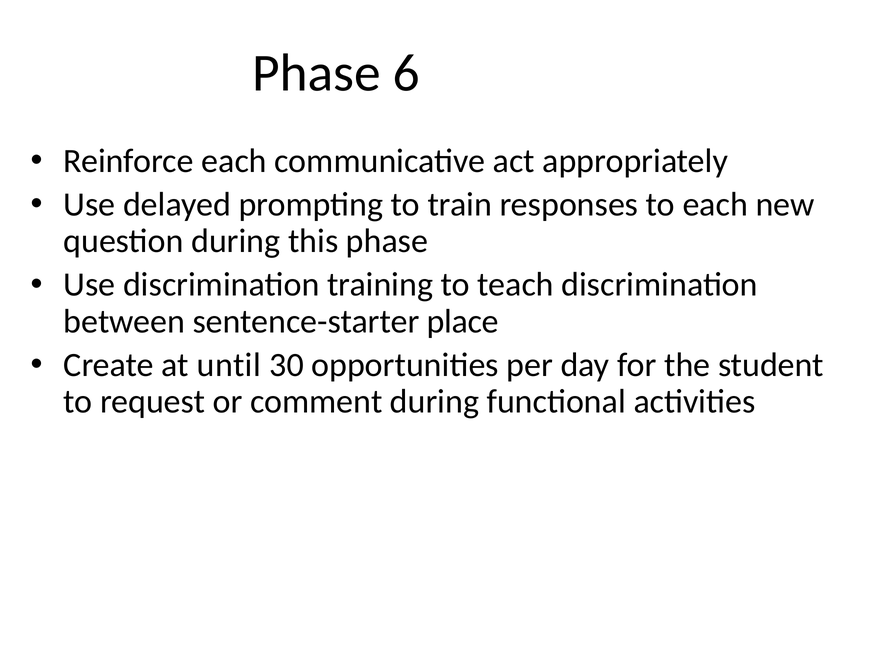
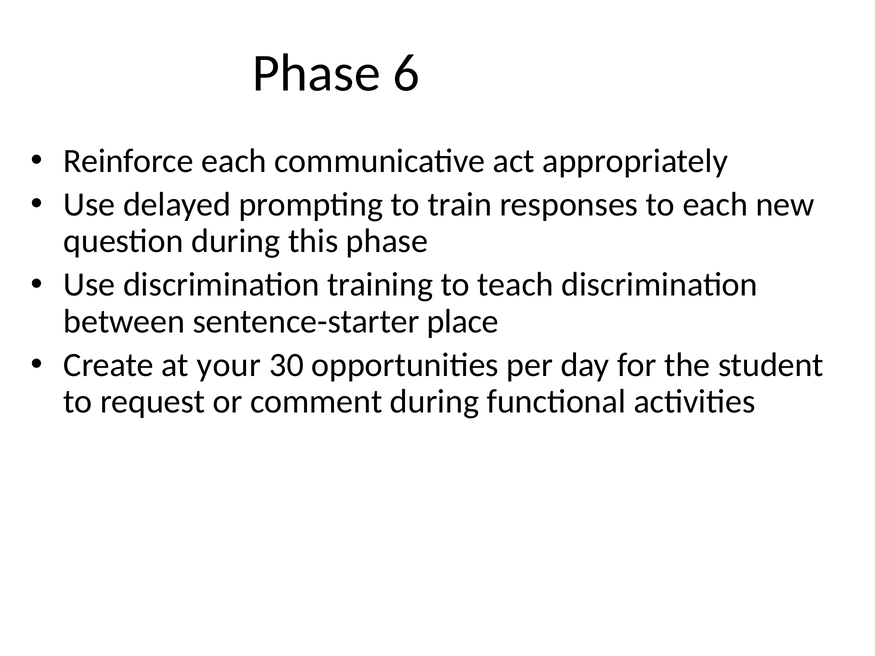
until: until -> your
